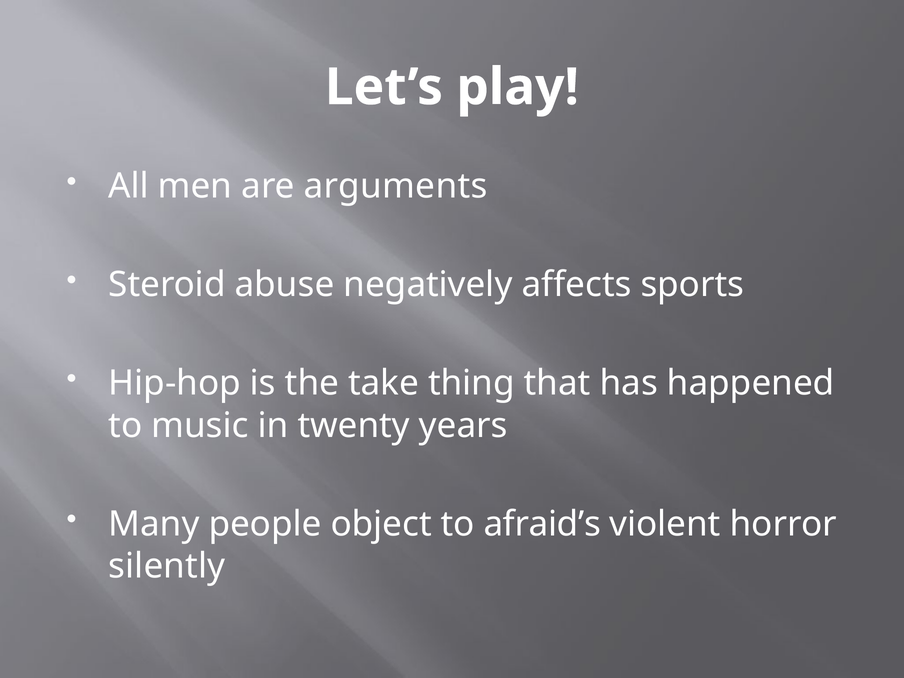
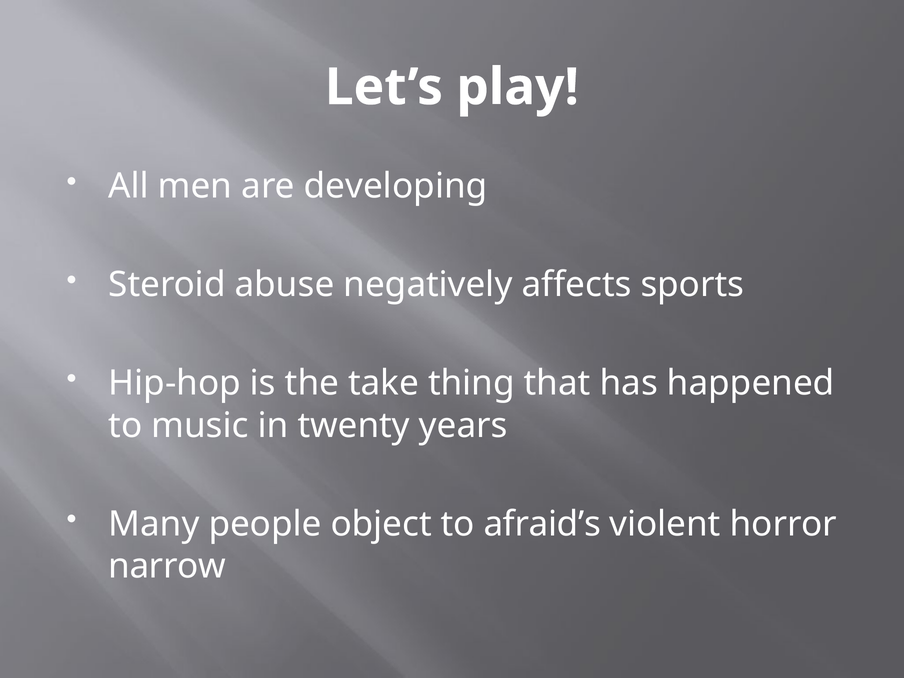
arguments: arguments -> developing
silently: silently -> narrow
